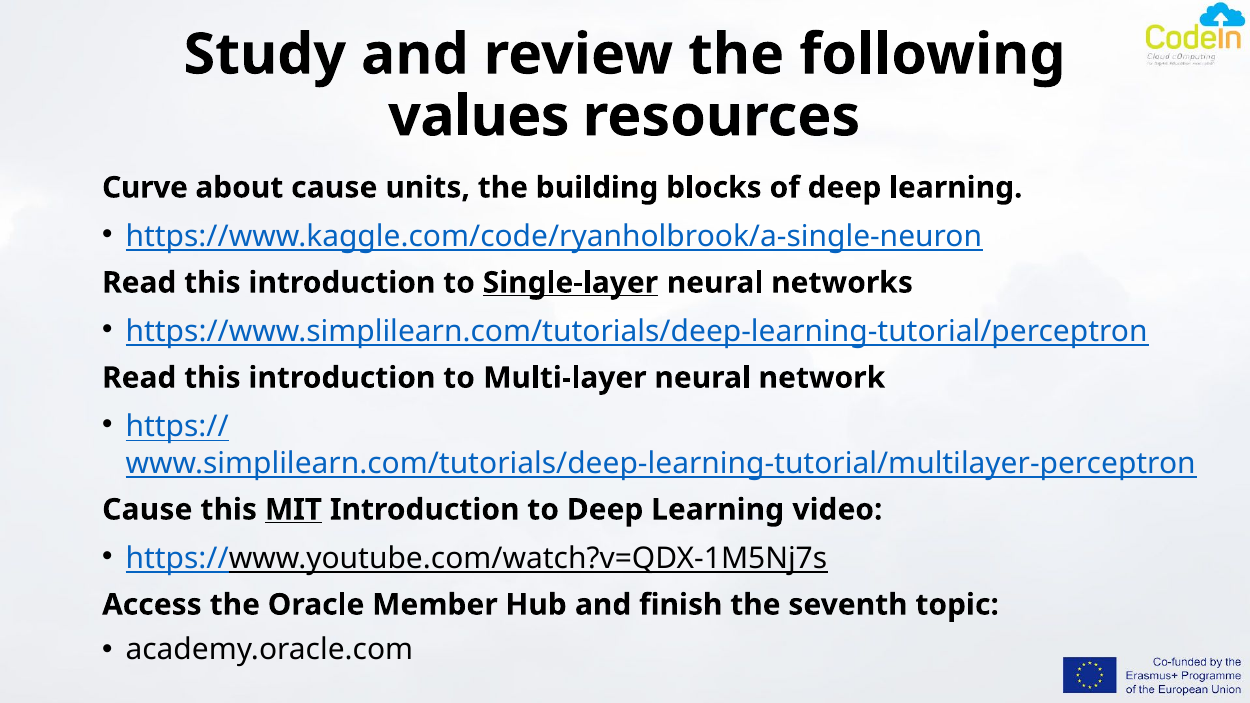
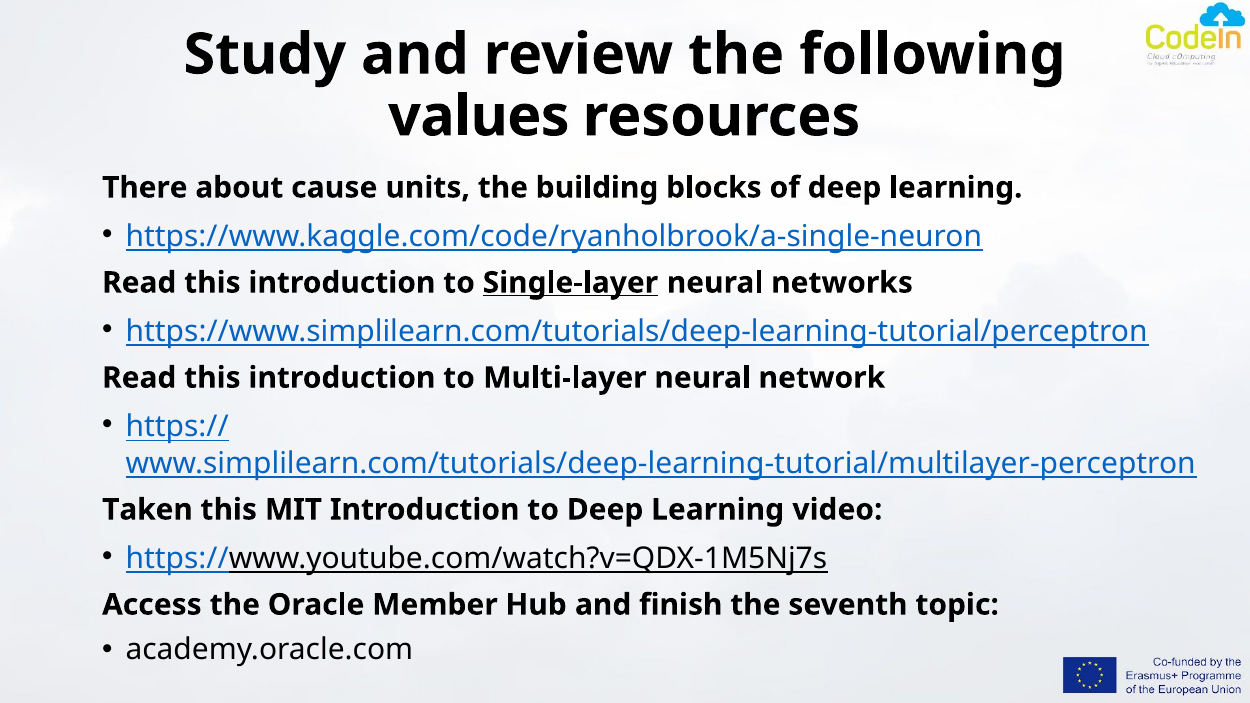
Curve: Curve -> There
Cause at (147, 510): Cause -> Taken
MIT underline: present -> none
